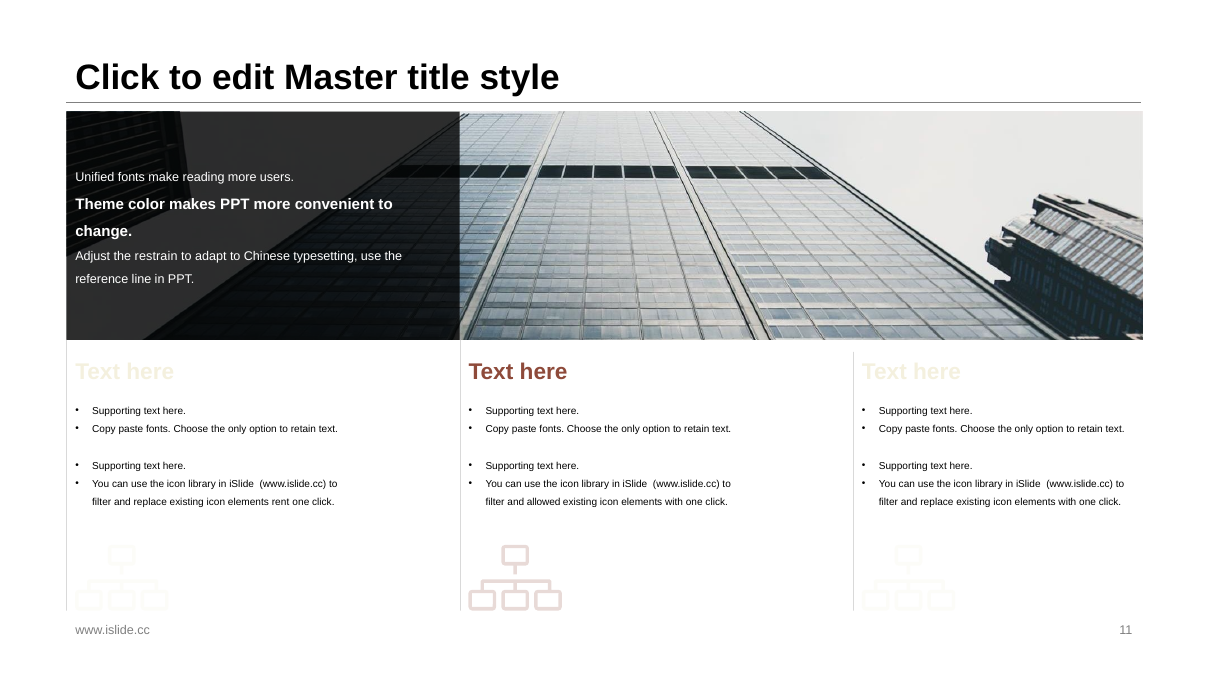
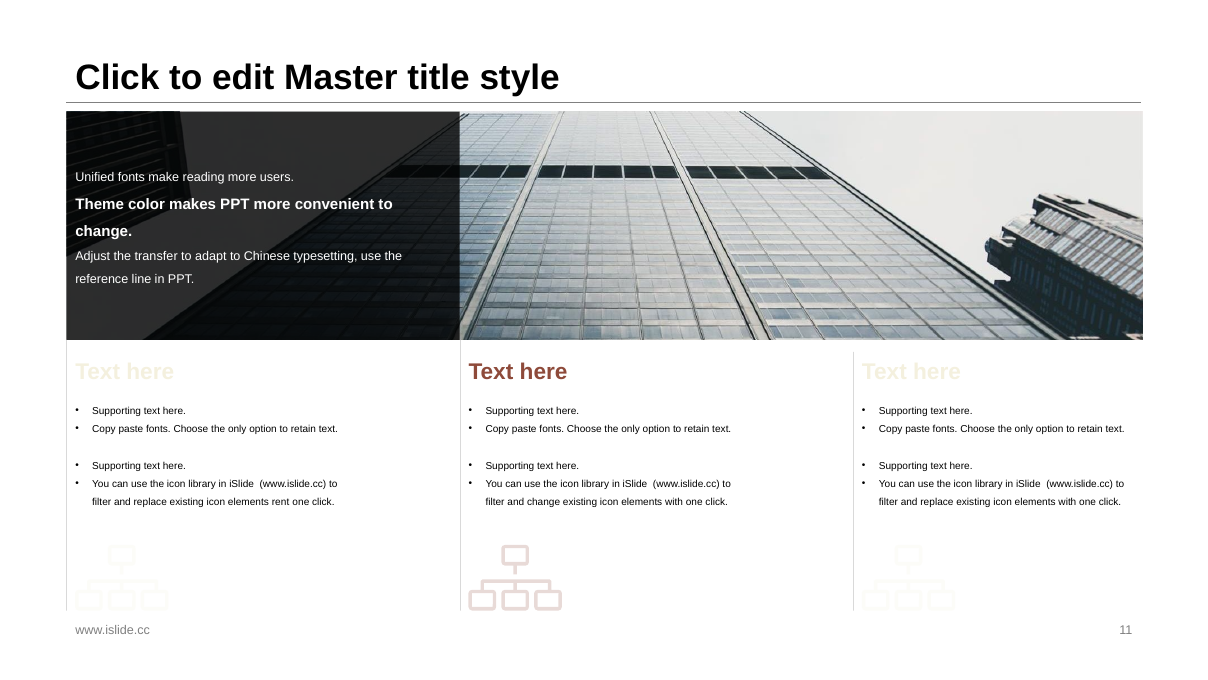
restrain: restrain -> transfer
and allowed: allowed -> change
